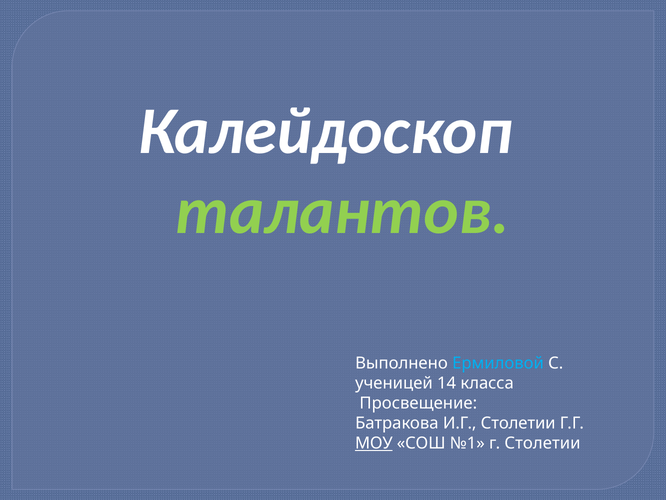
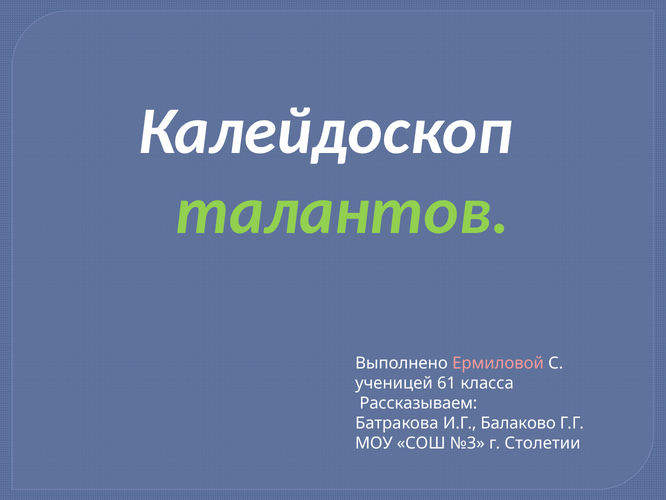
Ермиловой colour: light blue -> pink
14: 14 -> 61
Просвещение: Просвещение -> Рассказываем
И.Г Столетии: Столетии -> Балаково
МОУ underline: present -> none
№1: №1 -> №3
